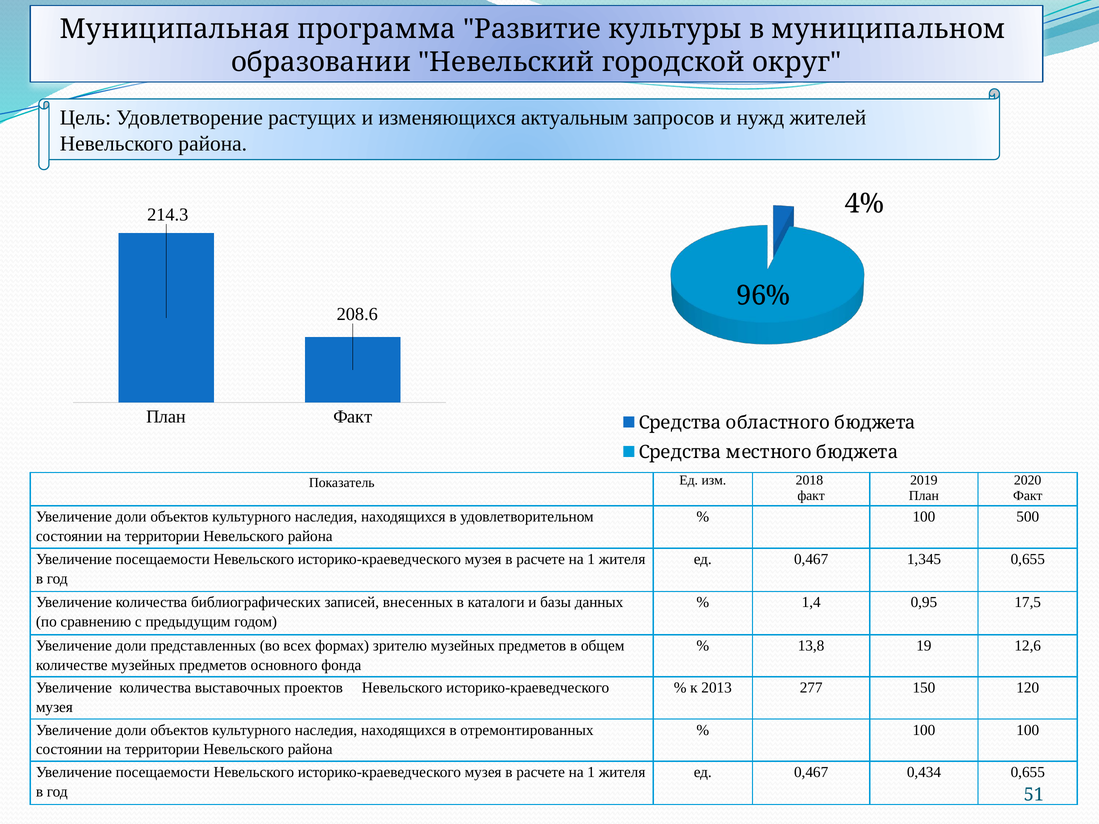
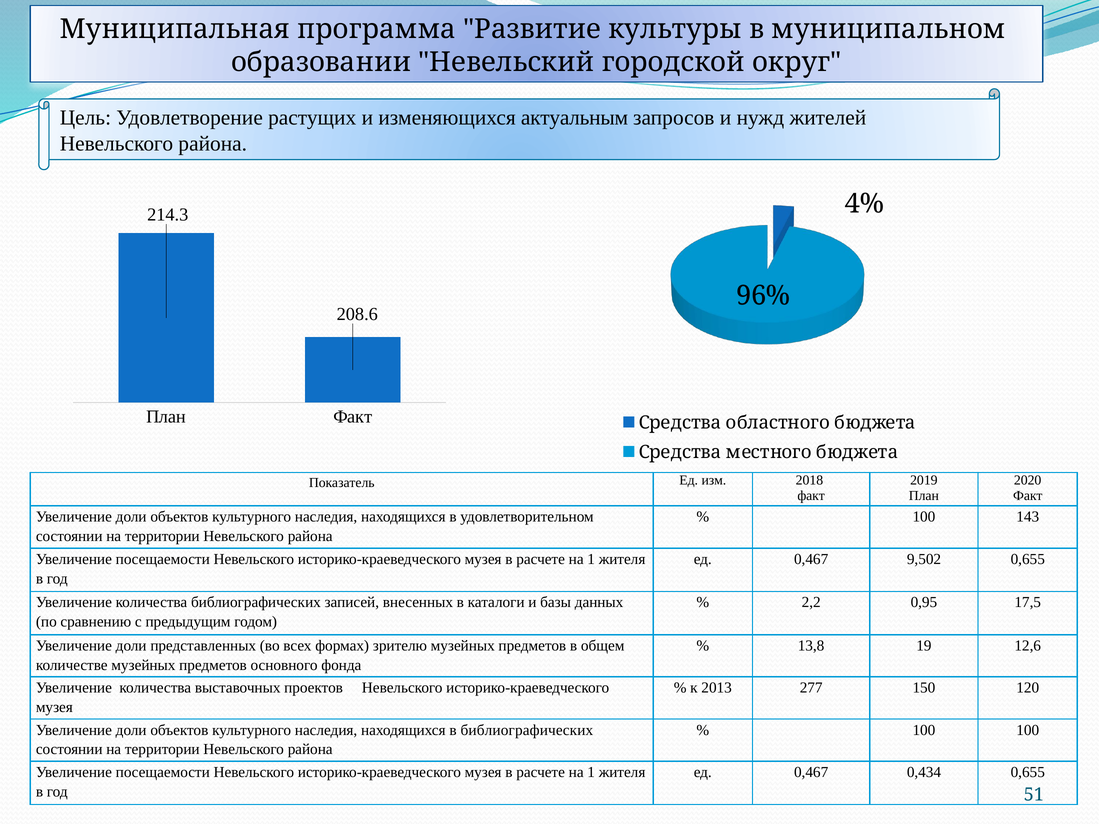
500: 500 -> 143
1,345: 1,345 -> 9,502
1,4: 1,4 -> 2,2
в отремонтированных: отремонтированных -> библиографических
